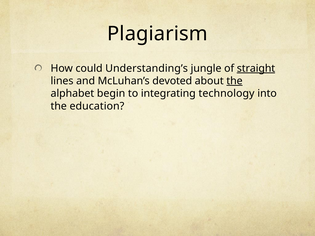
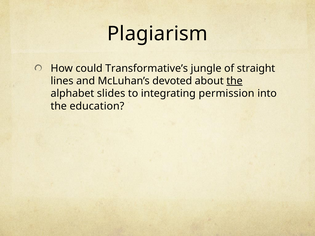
Understanding’s: Understanding’s -> Transformative’s
straight underline: present -> none
begin: begin -> slides
technology: technology -> permission
